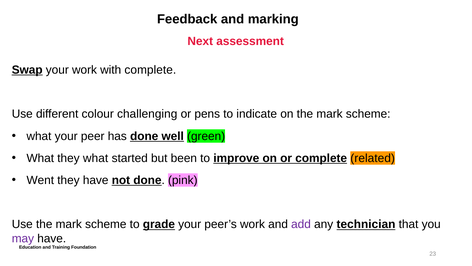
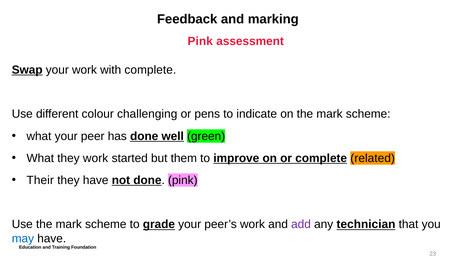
Next at (200, 41): Next -> Pink
they what: what -> work
been: been -> them
Went: Went -> Their
may colour: purple -> blue
